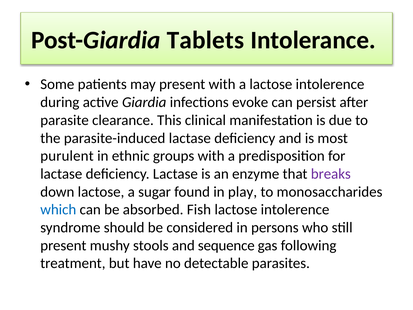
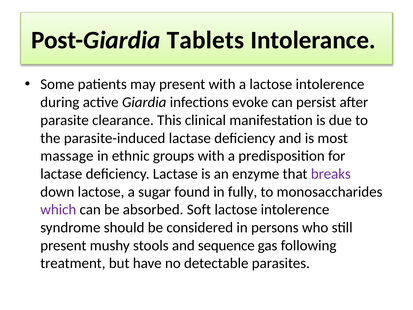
purulent: purulent -> massage
play: play -> fully
which colour: blue -> purple
Fish: Fish -> Soft
